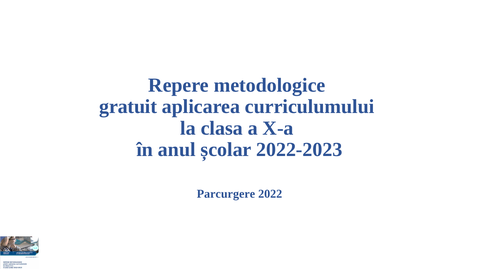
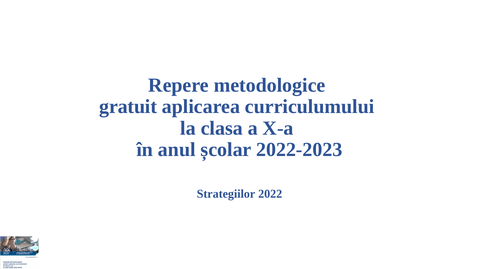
Parcurgere: Parcurgere -> Strategiilor
